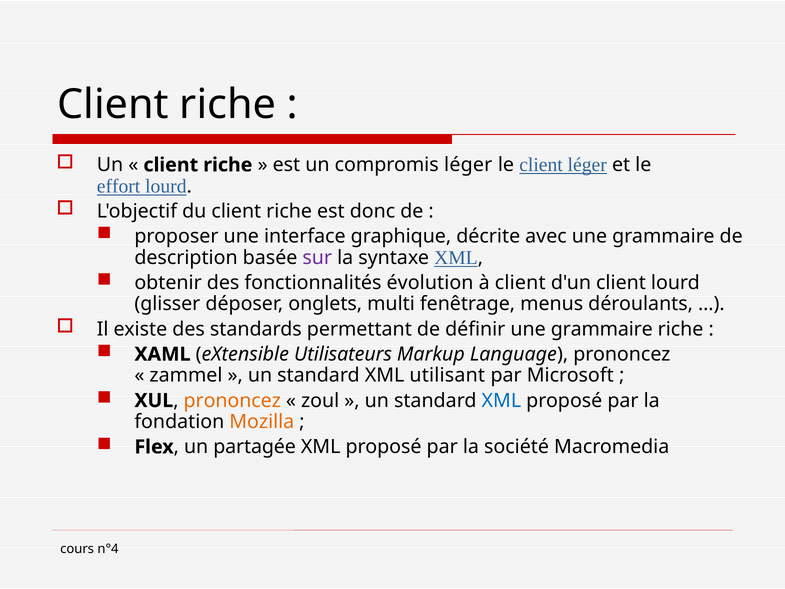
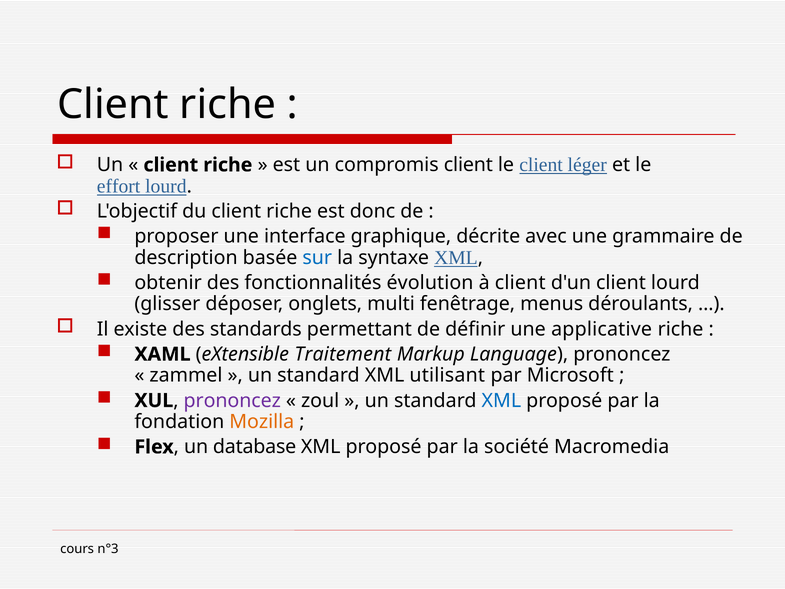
compromis léger: léger -> client
sur colour: purple -> blue
définir une grammaire: grammaire -> applicative
Utilisateurs: Utilisateurs -> Traitement
prononcez at (232, 400) colour: orange -> purple
partagée: partagée -> database
n°4: n°4 -> n°3
